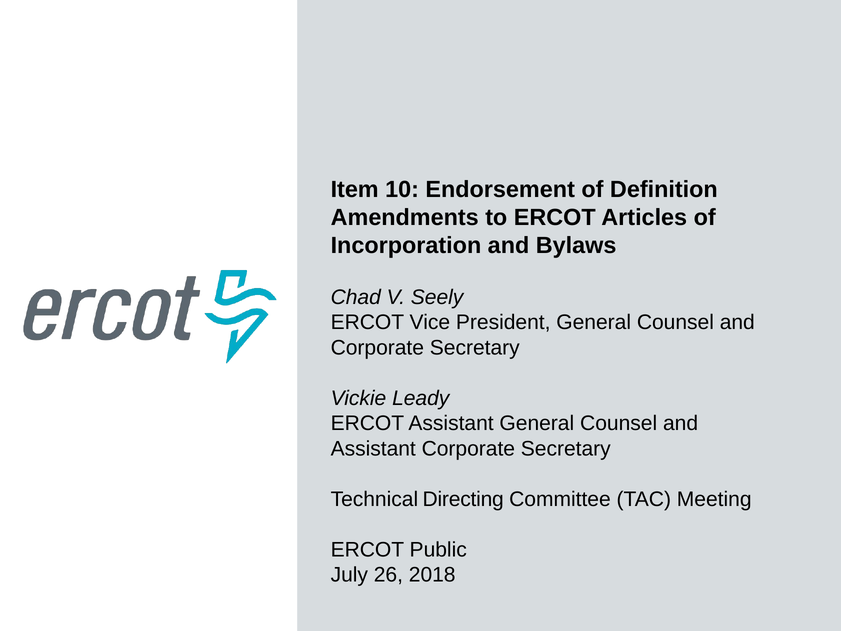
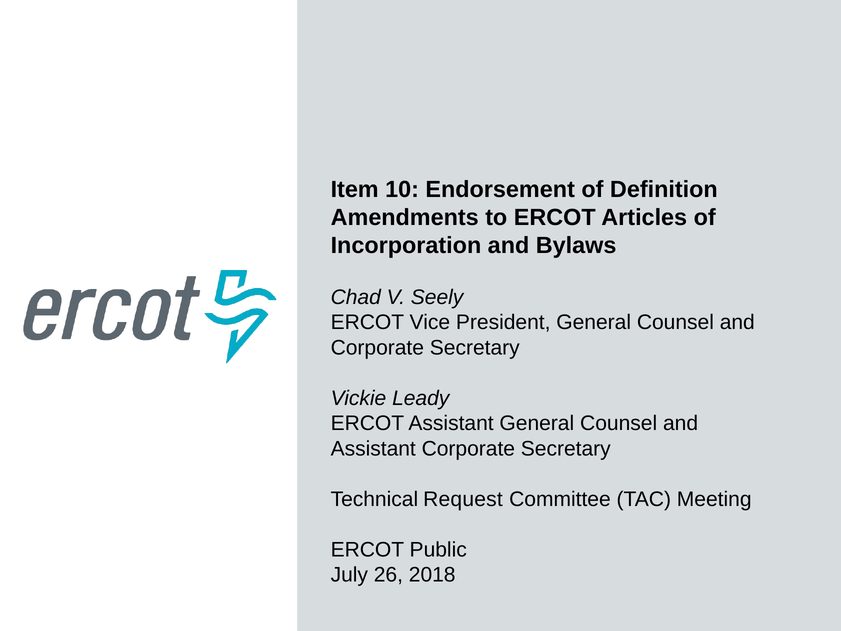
Directing: Directing -> Request
